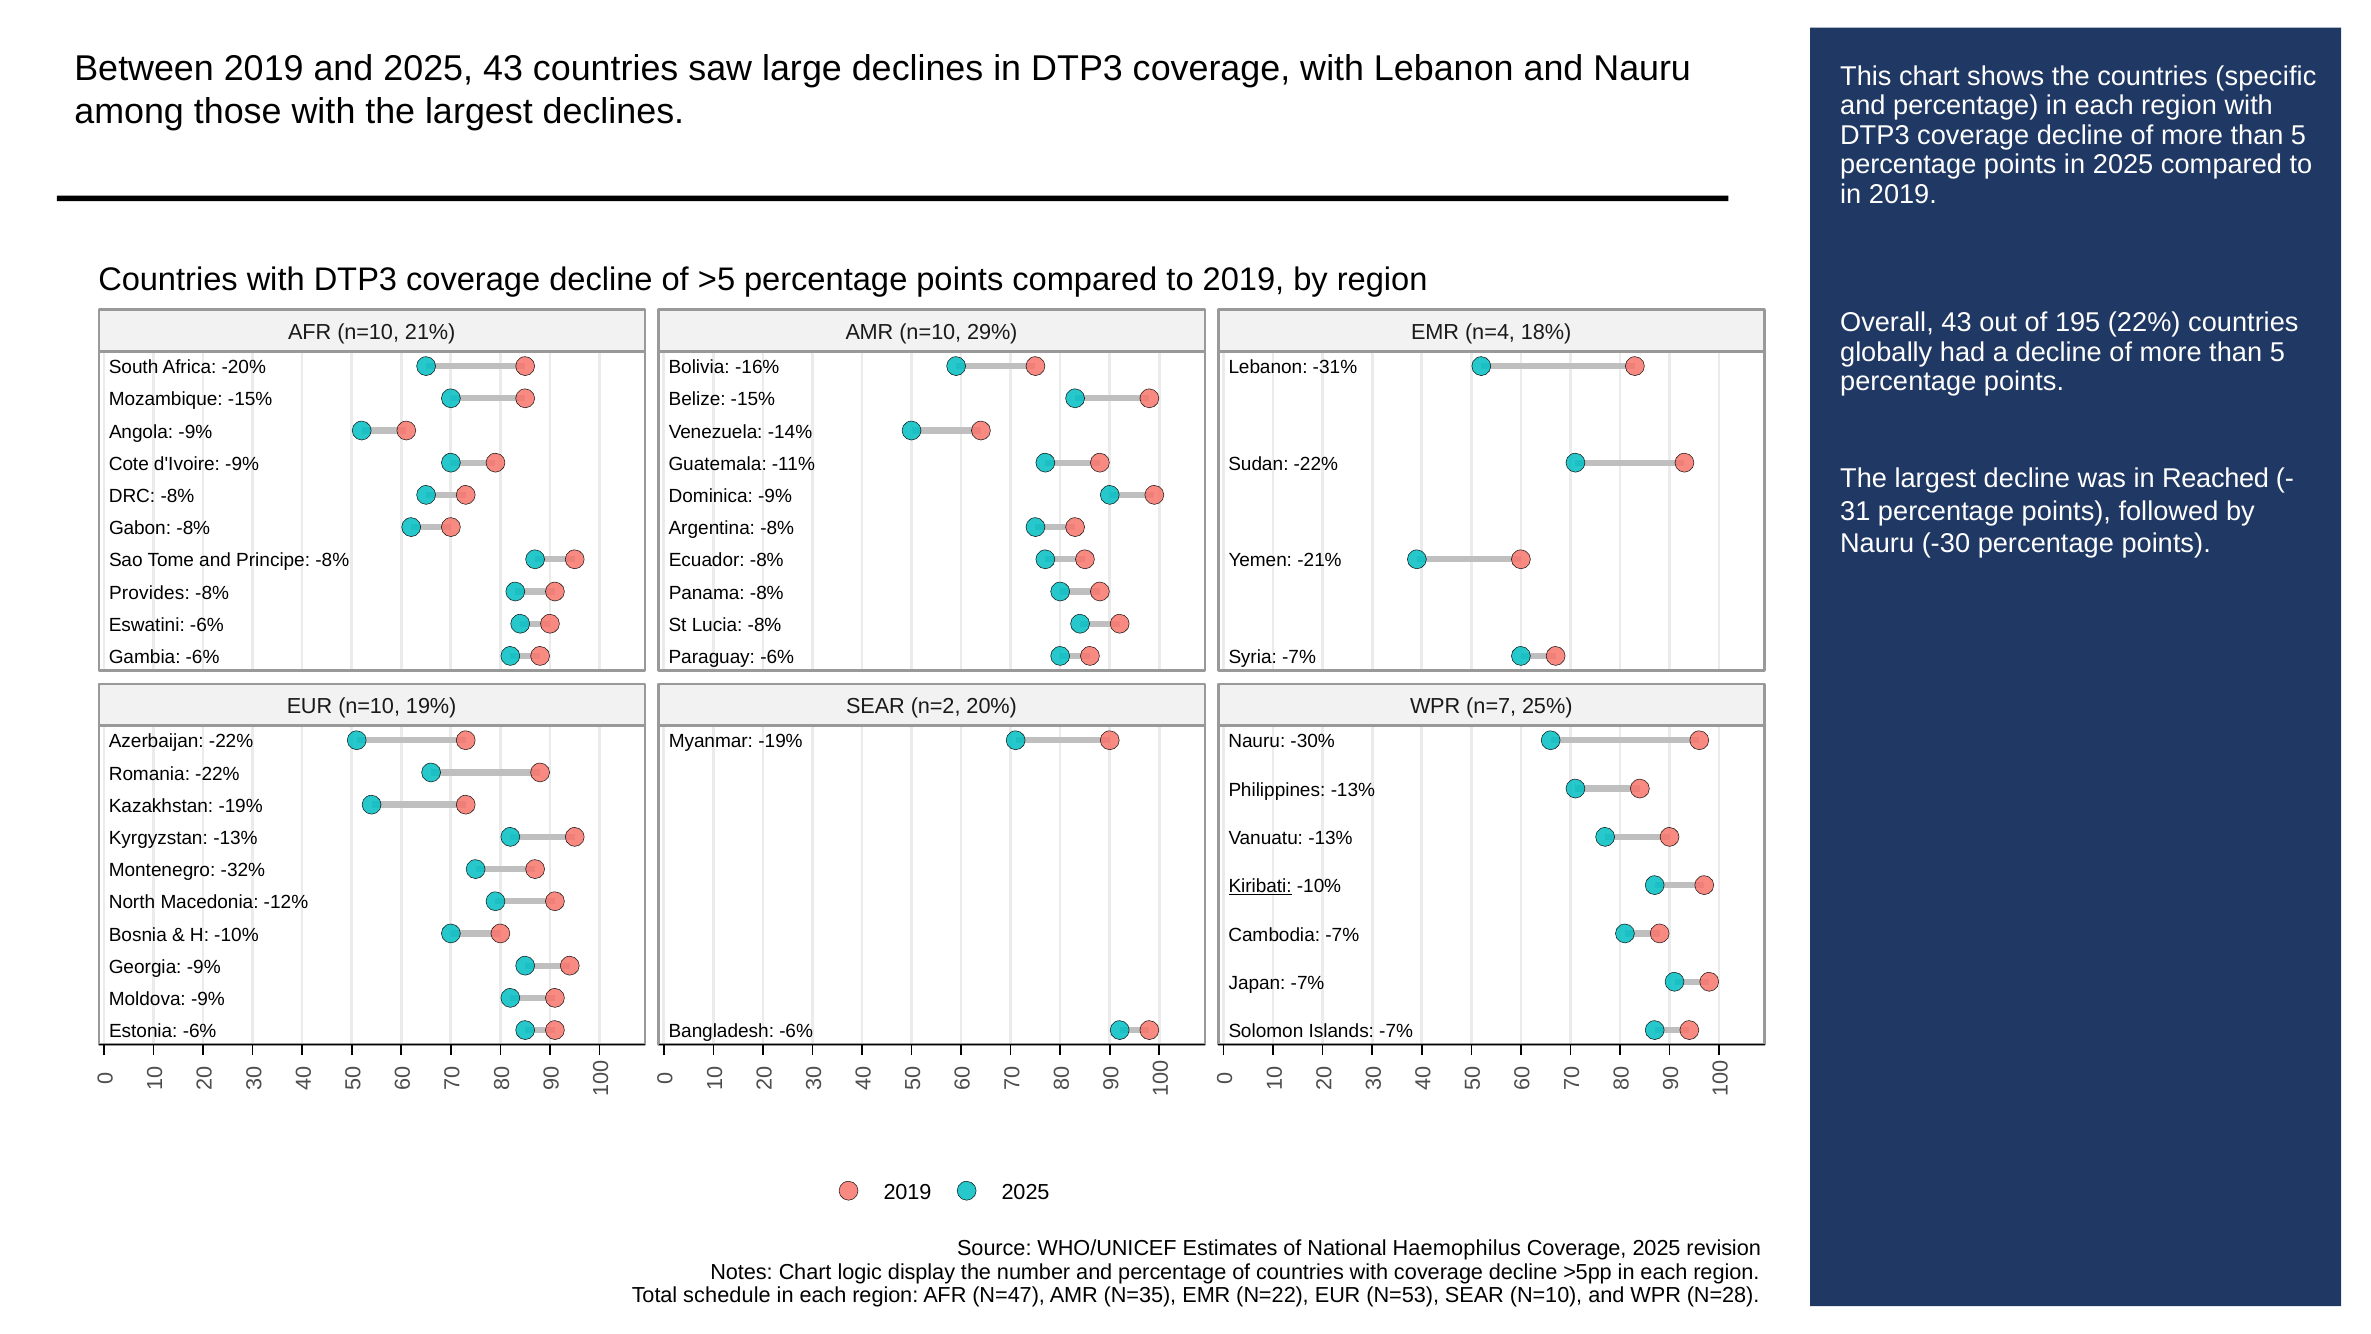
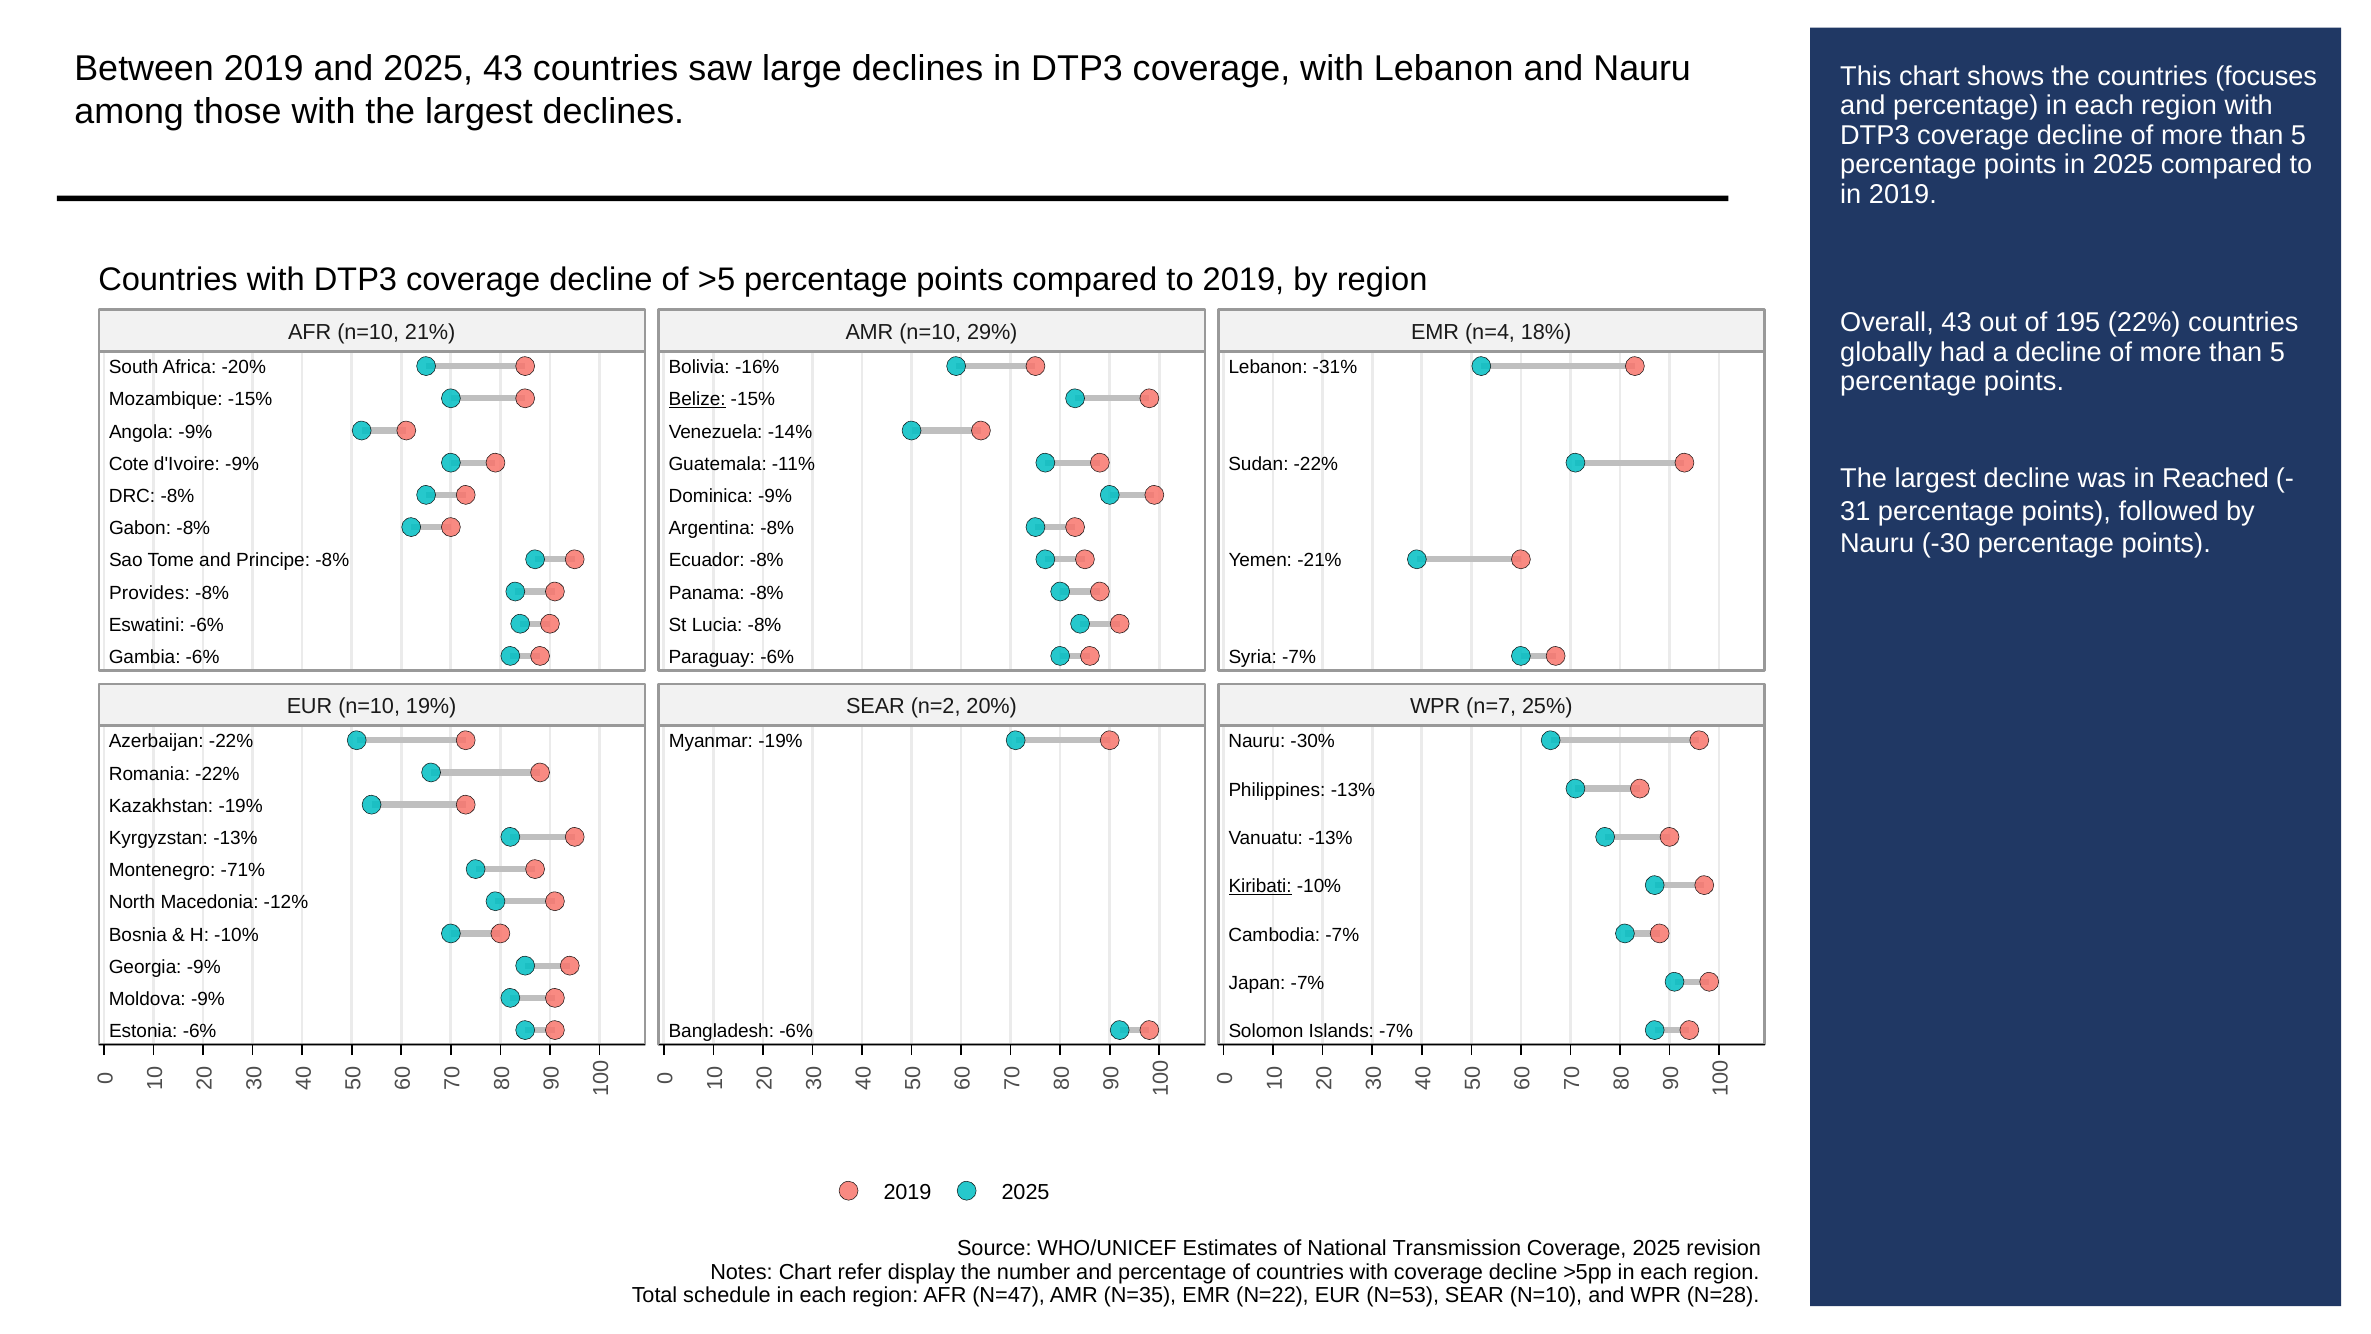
specific: specific -> focuses
Belize underline: none -> present
-32%: -32% -> -71%
Haemophilus: Haemophilus -> Transmission
logic: logic -> refer
